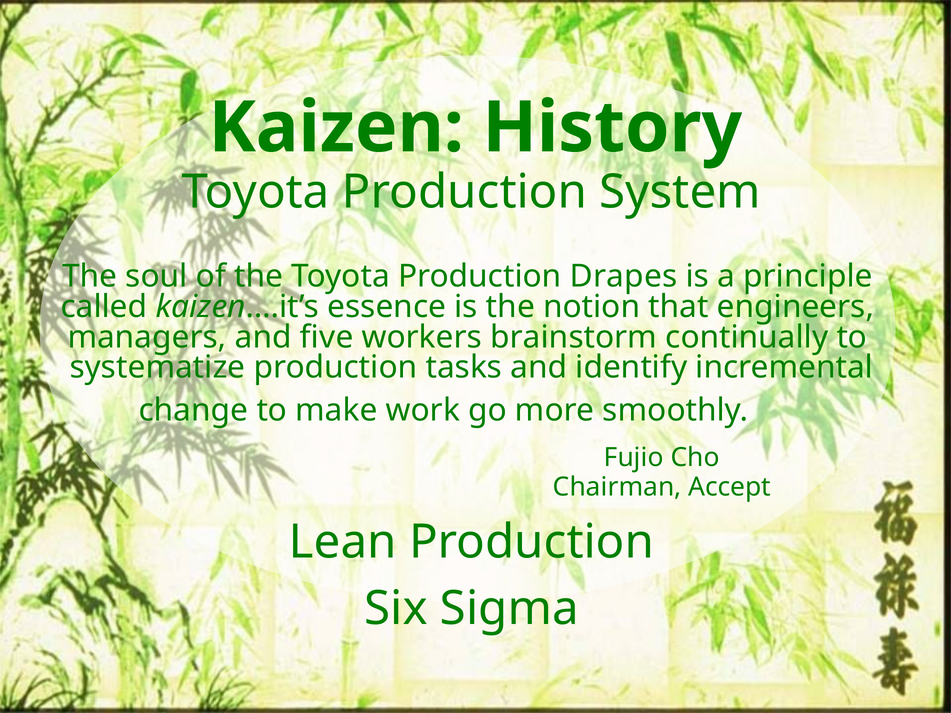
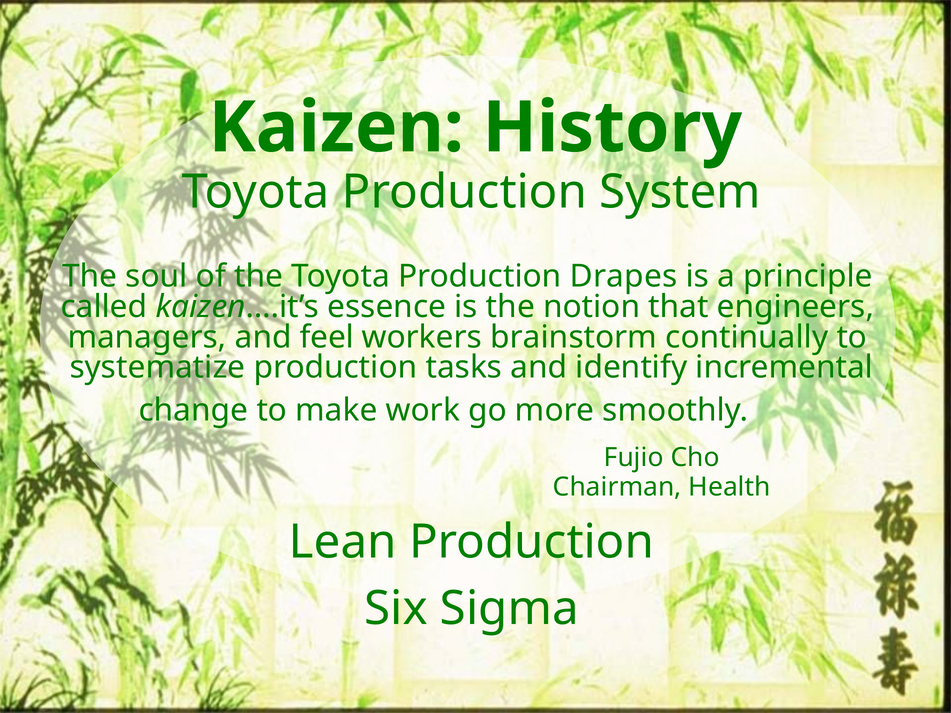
five: five -> feel
Accept: Accept -> Health
